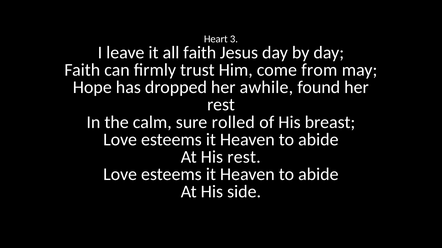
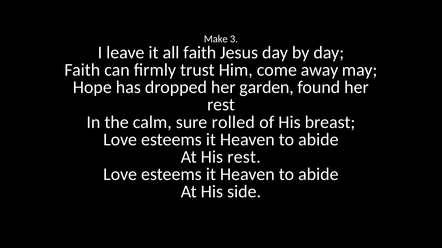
Heart: Heart -> Make
from: from -> away
awhile: awhile -> garden
